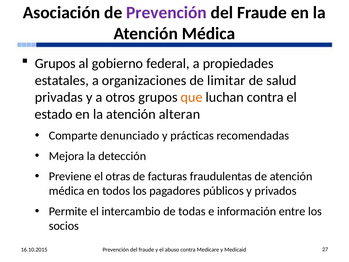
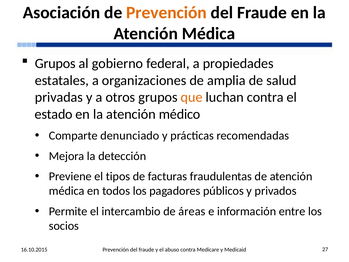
Prevención at (167, 13) colour: purple -> orange
limitar: limitar -> amplia
alteran: alteran -> médico
otras: otras -> tipos
todas: todas -> áreas
